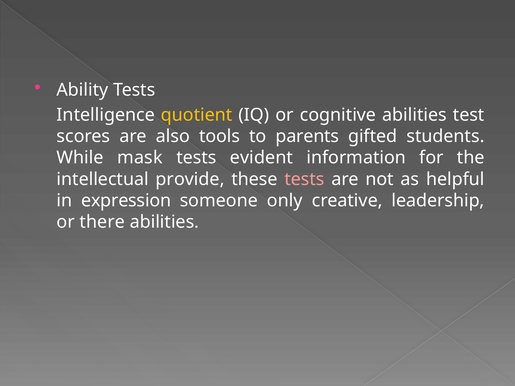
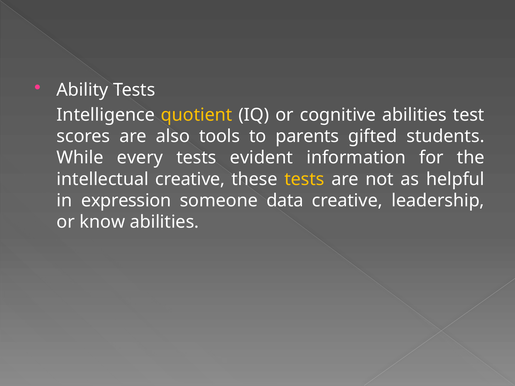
mask: mask -> every
intellectual provide: provide -> creative
tests at (305, 179) colour: pink -> yellow
only: only -> data
there: there -> know
